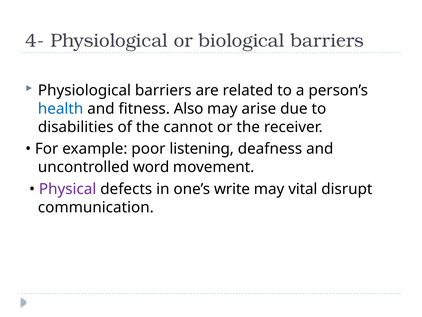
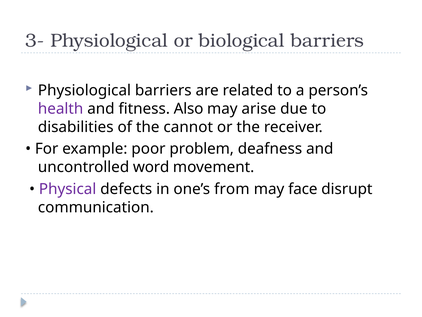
4-: 4- -> 3-
health colour: blue -> purple
listening: listening -> problem
write: write -> from
vital: vital -> face
